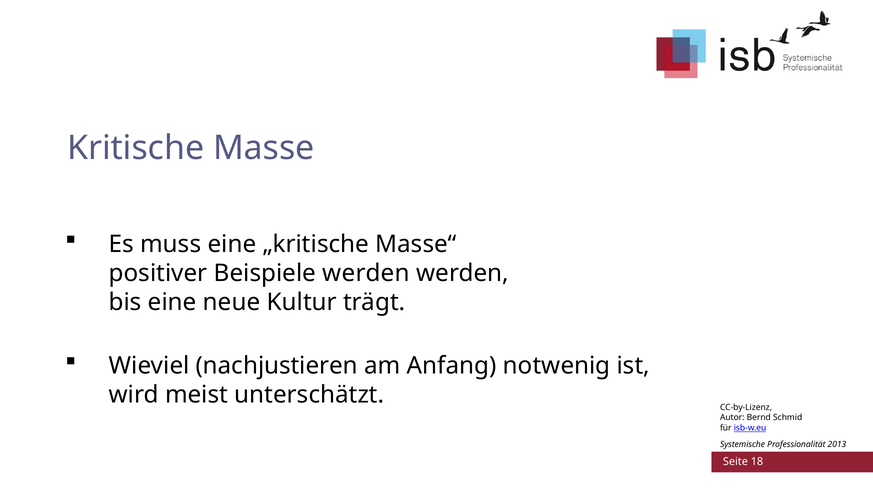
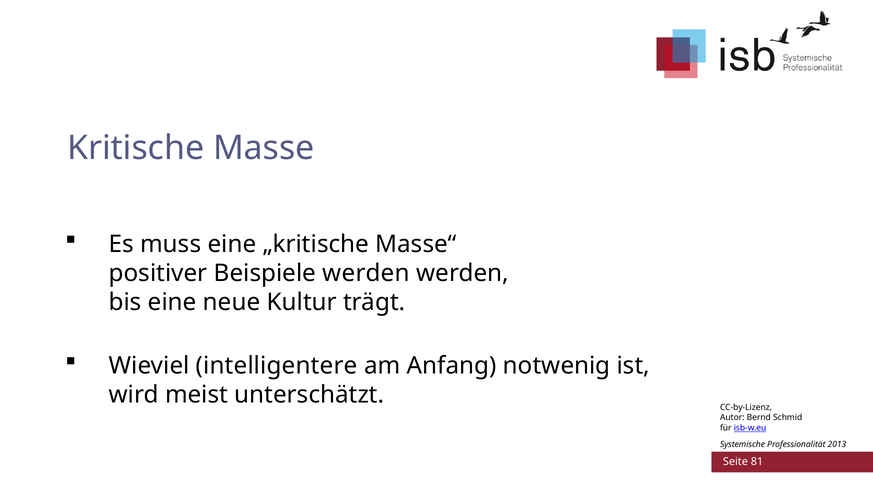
nachjustieren: nachjustieren -> intelligentere
18: 18 -> 81
